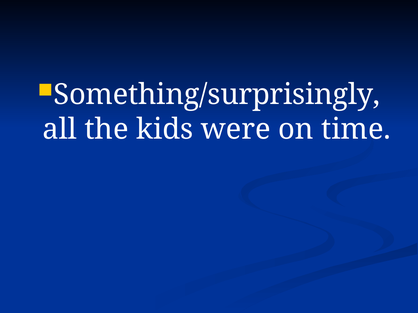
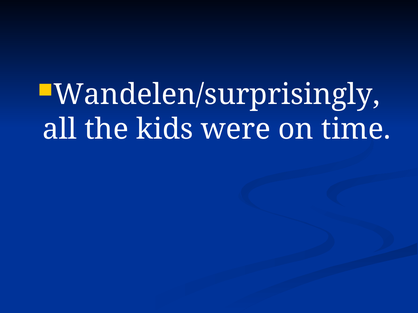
Something/surprisingly: Something/surprisingly -> Wandelen/surprisingly
